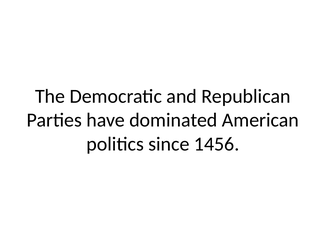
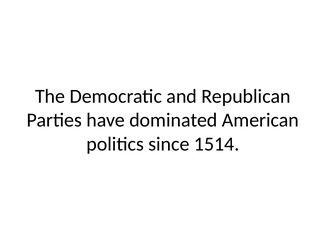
1456: 1456 -> 1514
